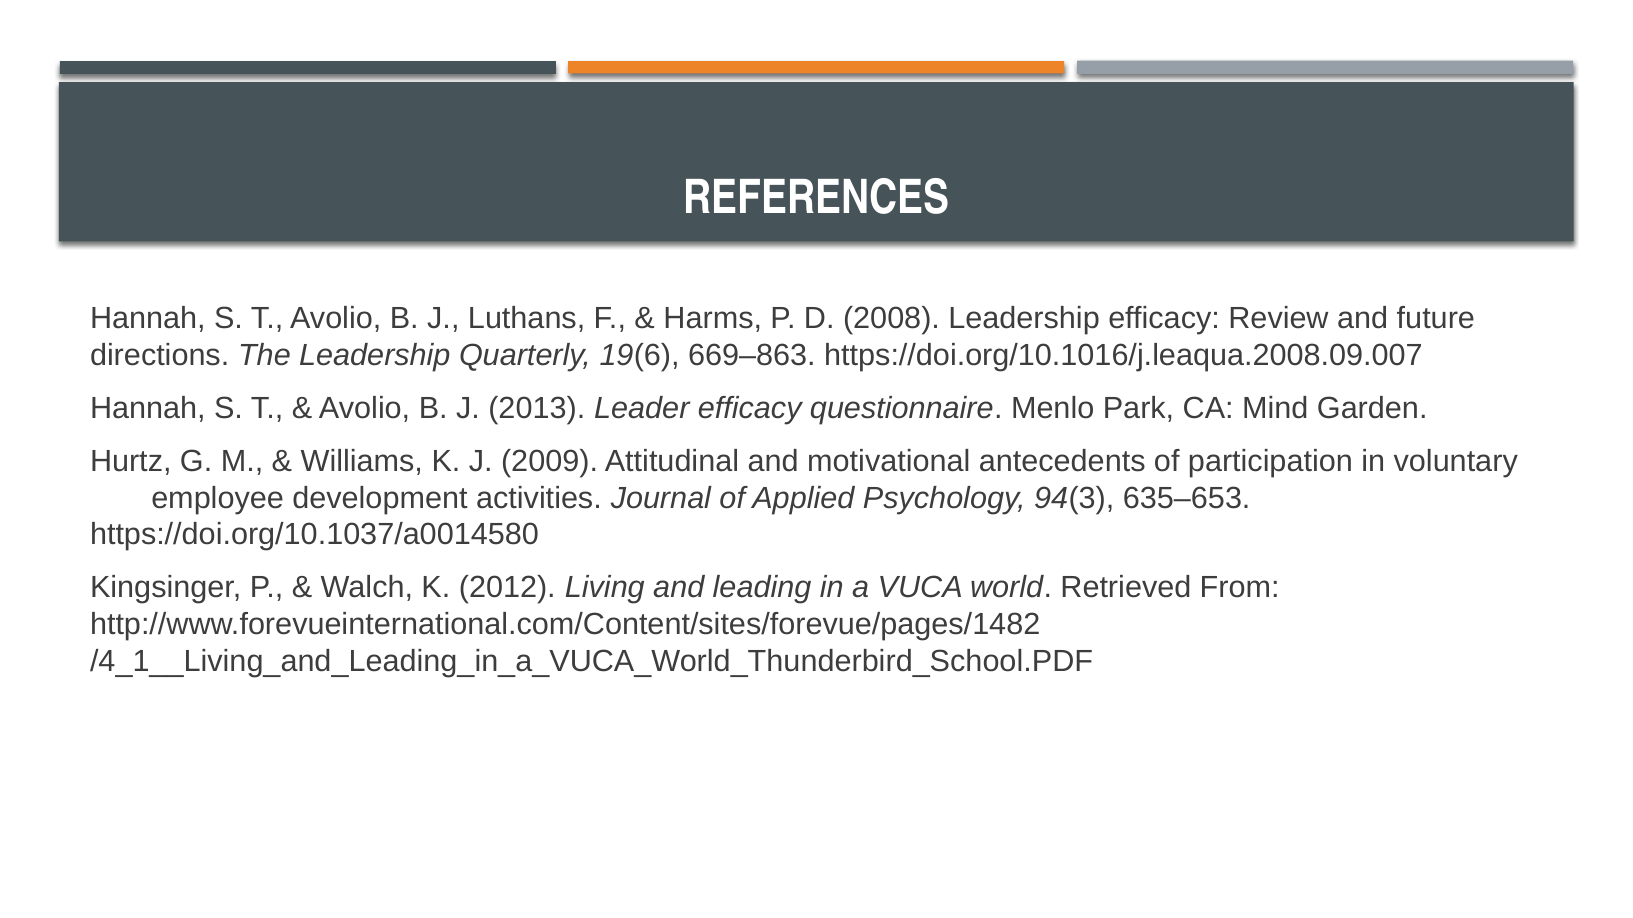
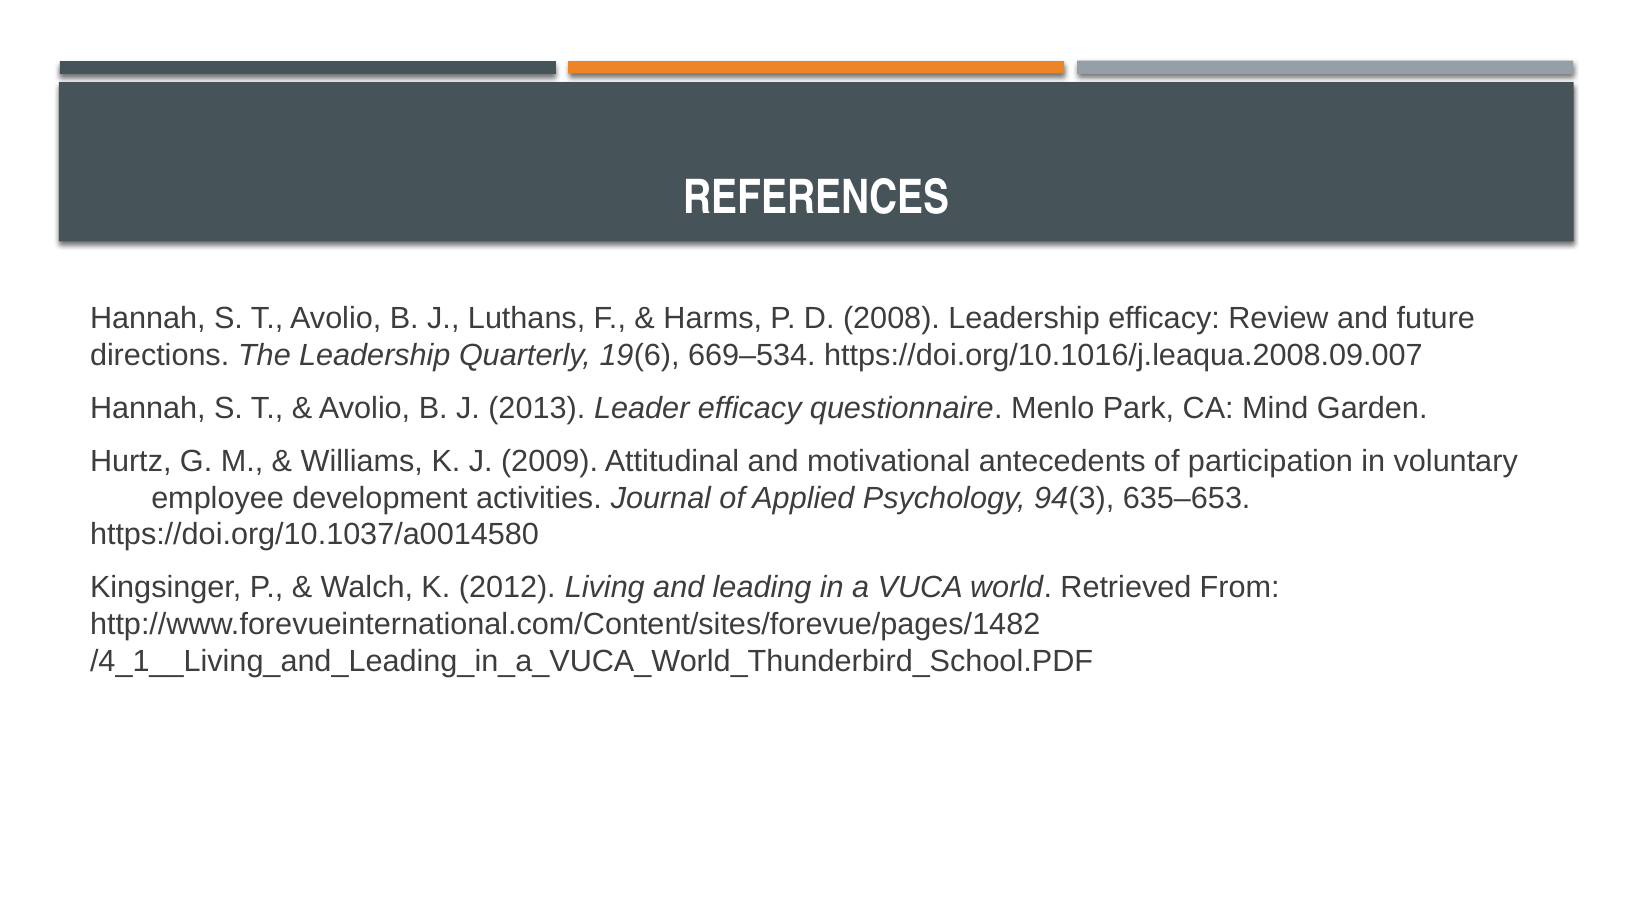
669–863: 669–863 -> 669–534
